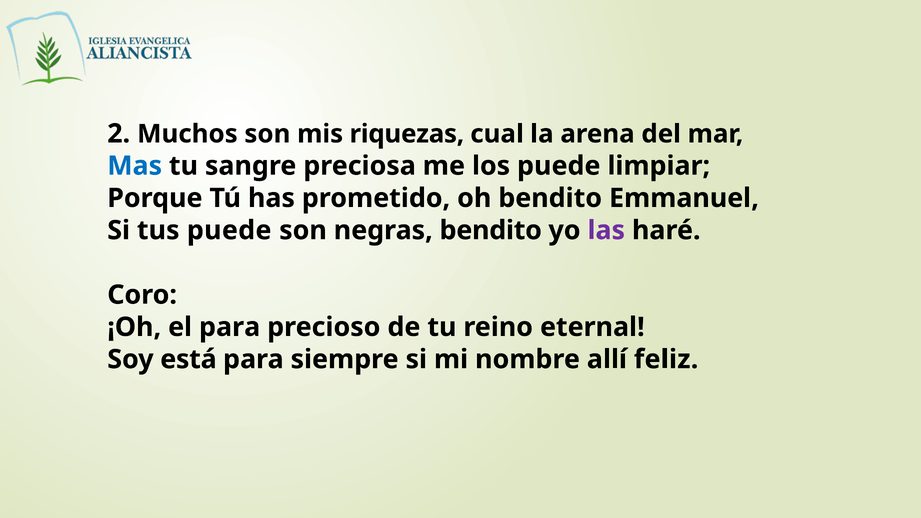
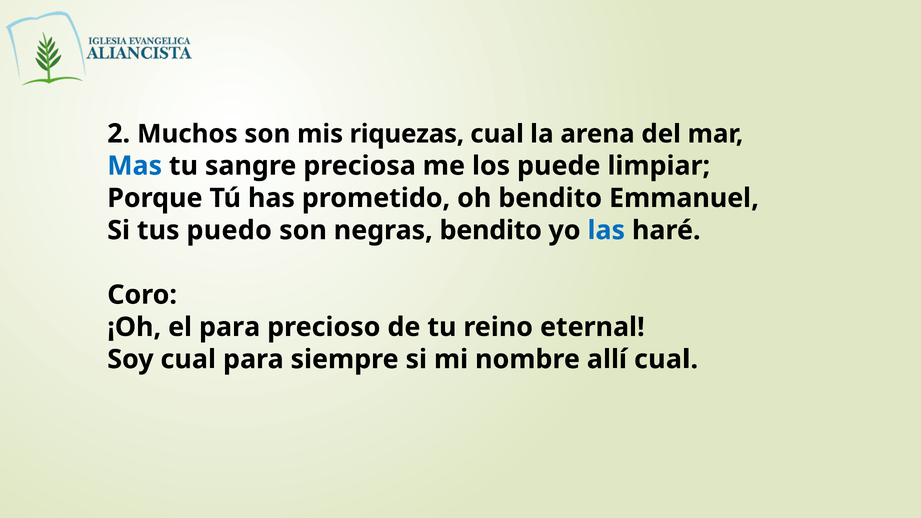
tus puede: puede -> puedo
las colour: purple -> blue
Soy está: está -> cual
allí feliz: feliz -> cual
